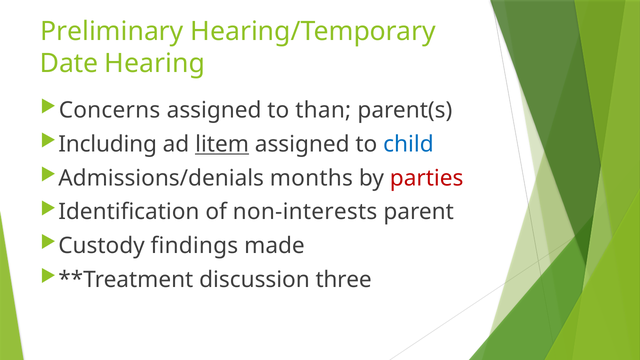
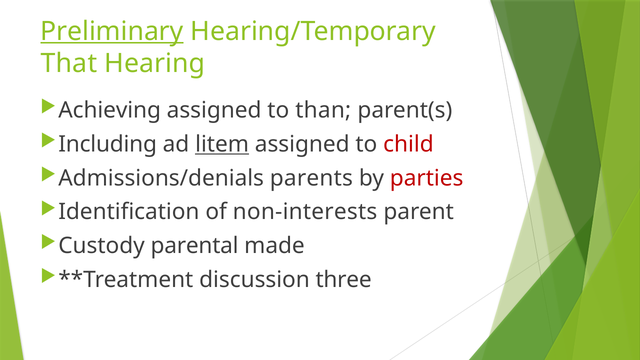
Preliminary underline: none -> present
Date: Date -> That
Concerns: Concerns -> Achieving
child colour: blue -> red
months: months -> parents
findings: findings -> parental
